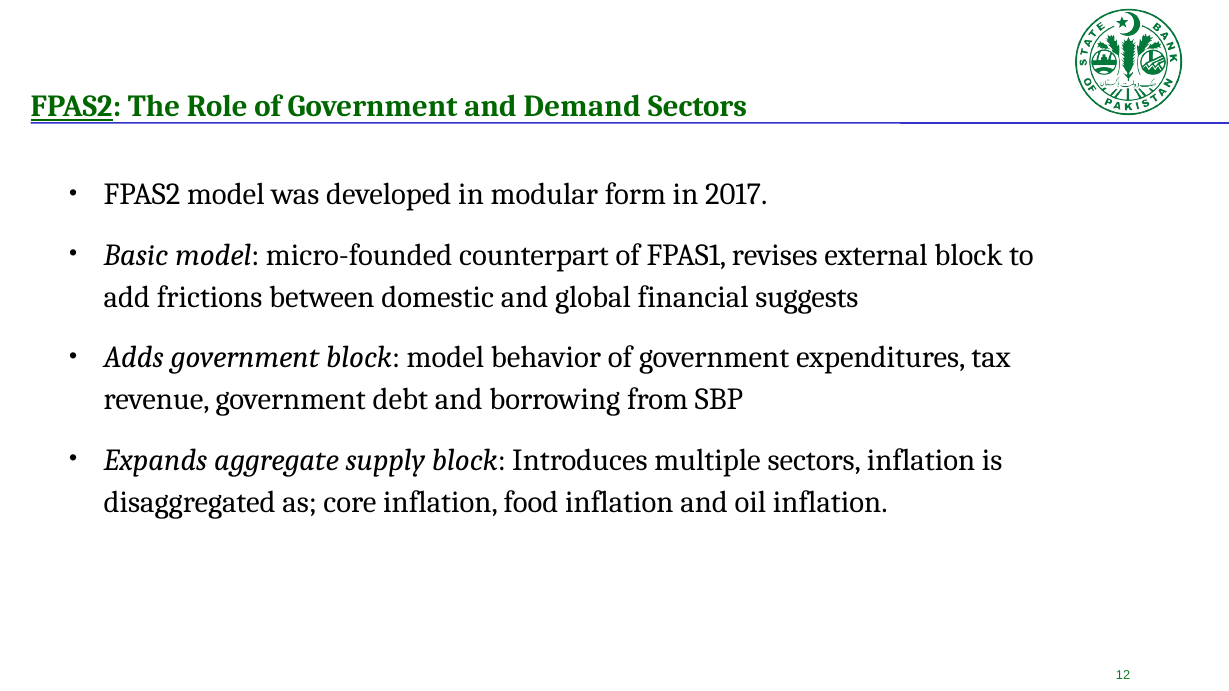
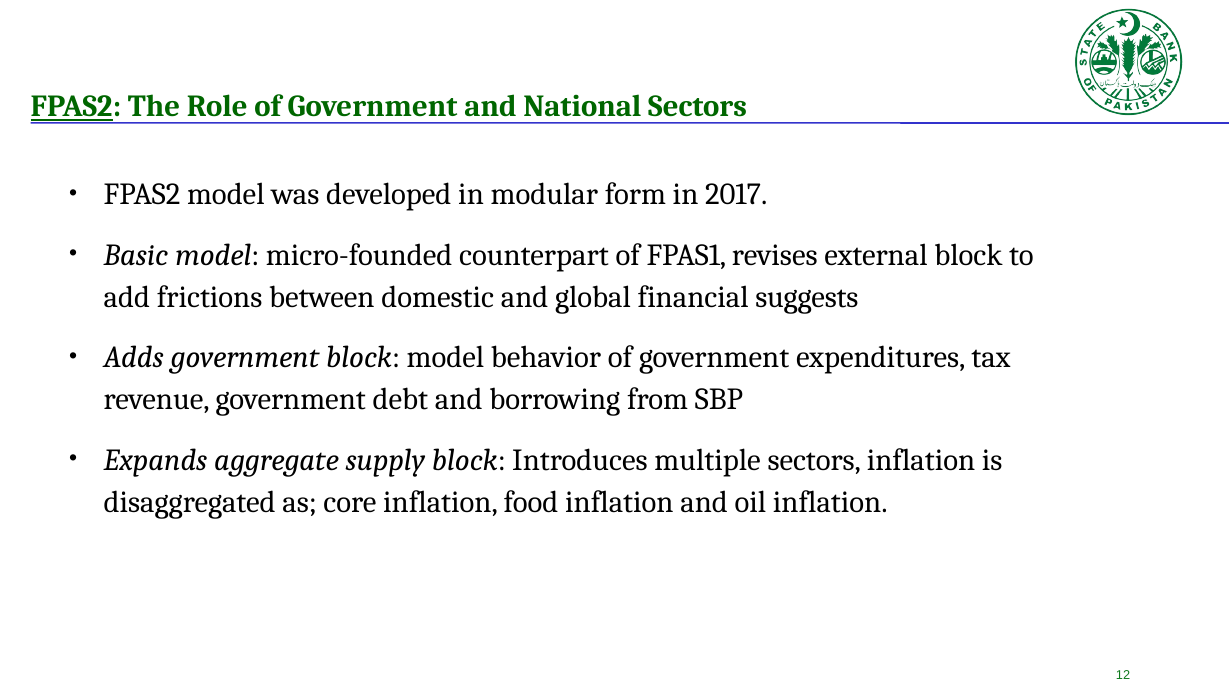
Demand: Demand -> National
